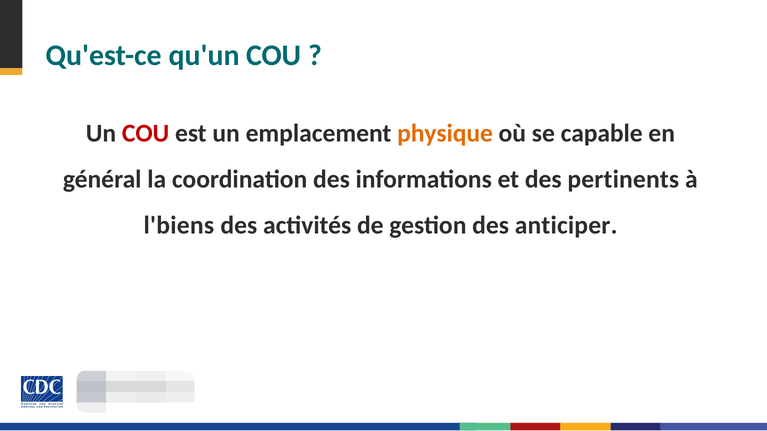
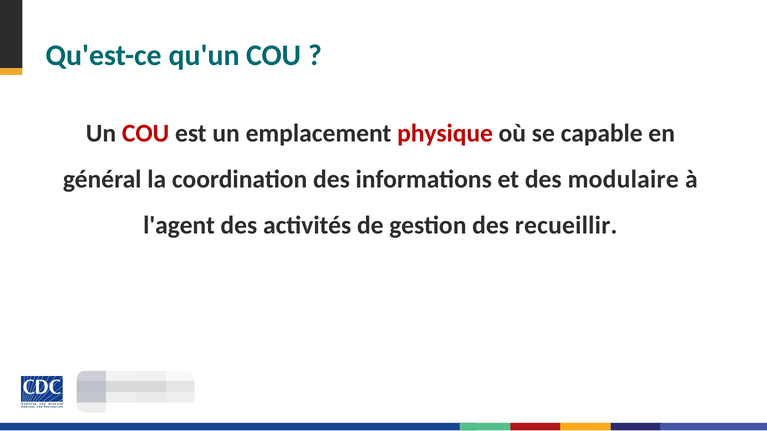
physique colour: orange -> red
pertinents: pertinents -> modulaire
l'biens: l'biens -> l'agent
anticiper: anticiper -> recueillir
